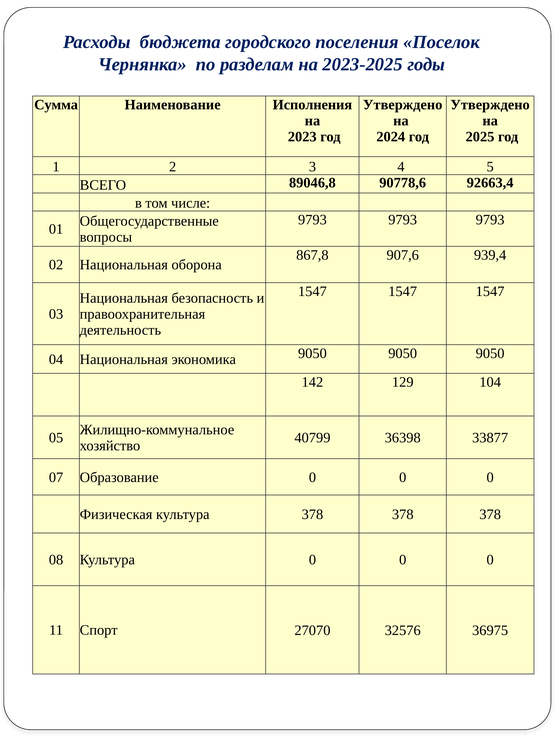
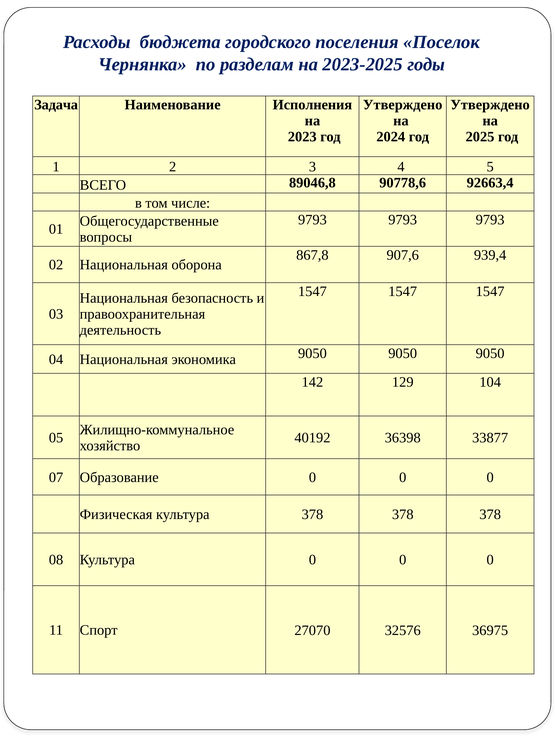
Сумма: Сумма -> Задача
40799: 40799 -> 40192
